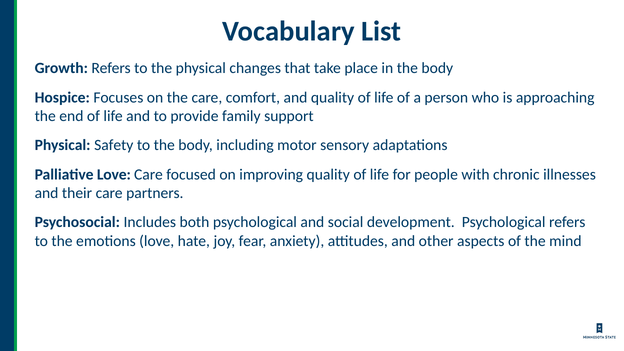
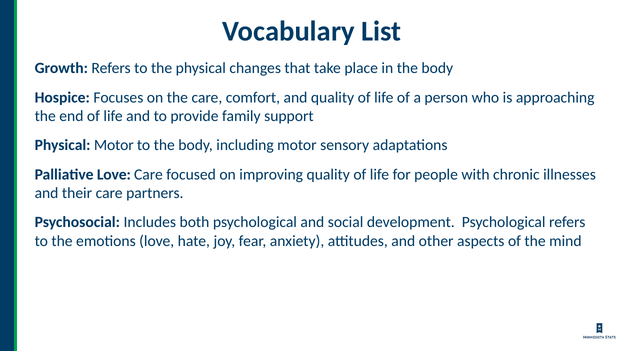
Physical Safety: Safety -> Motor
